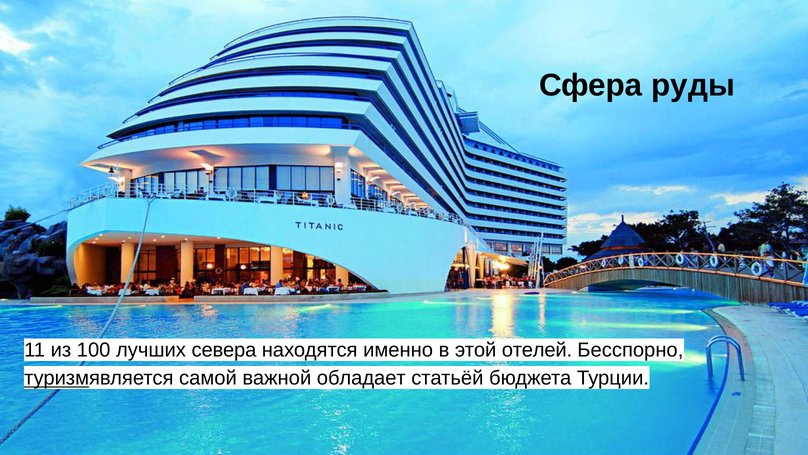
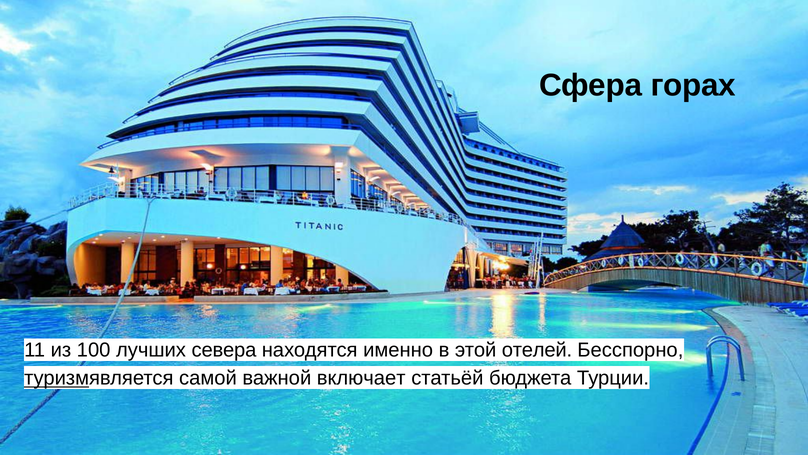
руды: руды -> горах
обладает: обладает -> включает
